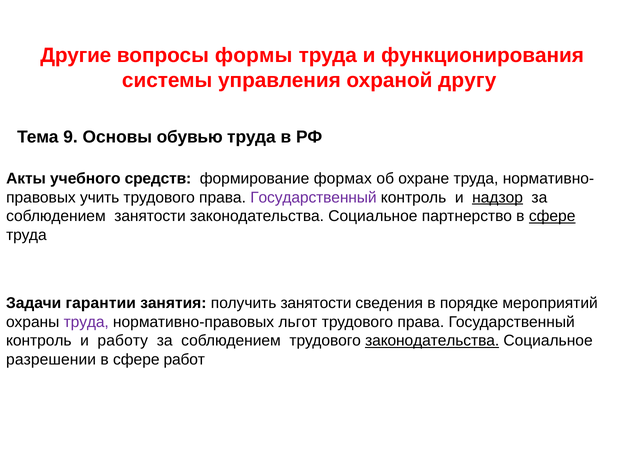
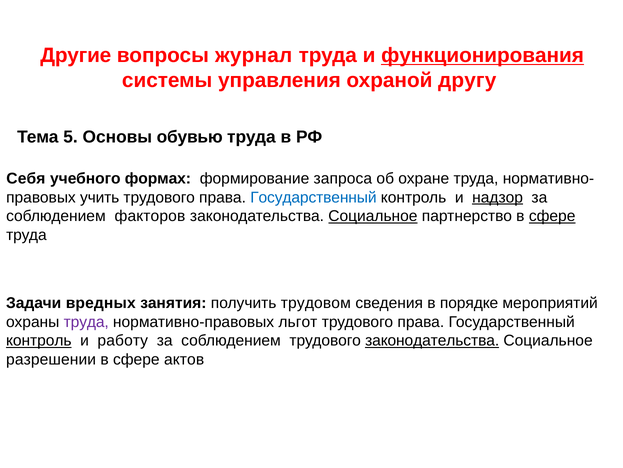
формы: формы -> журнал
функционирования underline: none -> present
9: 9 -> 5
Акты: Акты -> Себя
средств: средств -> формах
формах: формах -> запроса
Государственный at (313, 197) colour: purple -> blue
соблюдением занятости: занятости -> факторов
Социальное at (373, 216) underline: none -> present
гарантии: гарантии -> вредных
получить занятости: занятости -> трудовом
контроль at (39, 340) underline: none -> present
работ: работ -> актов
